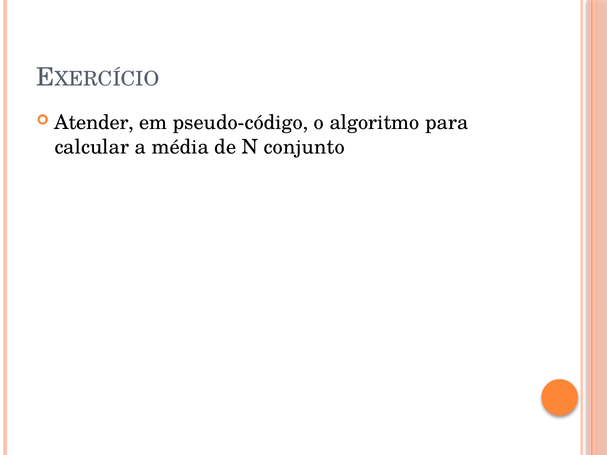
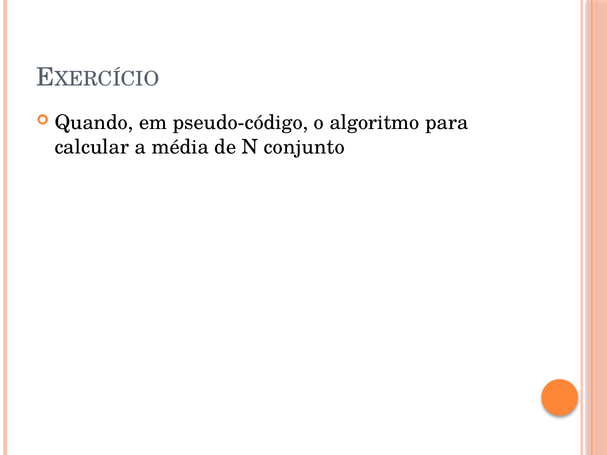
Atender: Atender -> Quando
